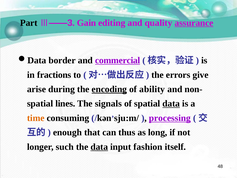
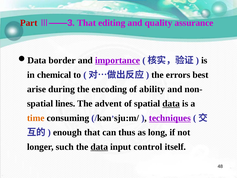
Part colour: black -> red
Gain at (87, 23): Gain -> That
assurance underline: present -> none
commercial: commercial -> importance
fractions: fractions -> chemical
give: give -> best
encoding underline: present -> none
signals: signals -> advent
processing: processing -> techniques
fashion: fashion -> control
